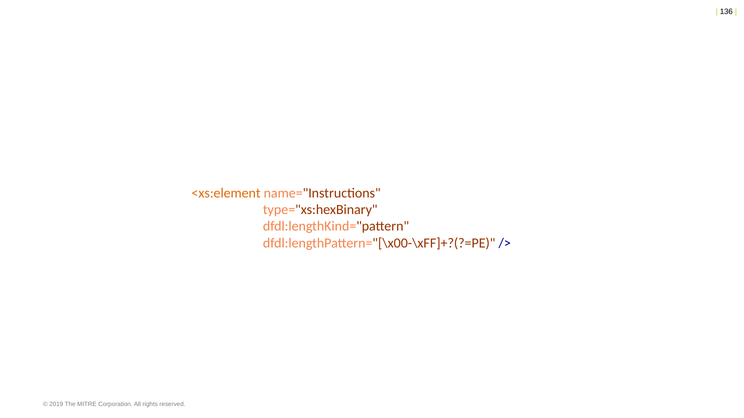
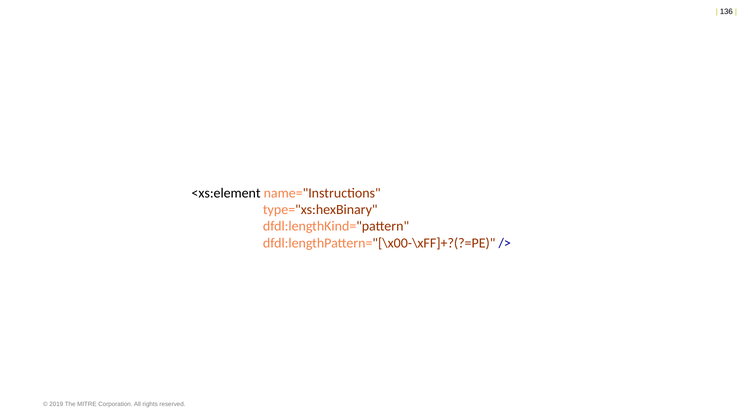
<xs:element colour: orange -> black
